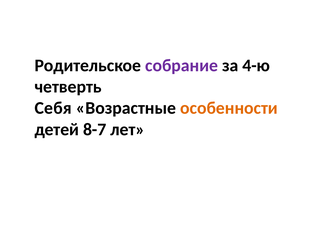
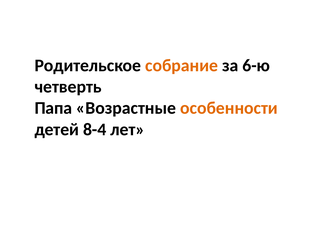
собрание colour: purple -> orange
4-ю: 4-ю -> 6-ю
Себя: Себя -> Папа
8-7: 8-7 -> 8-4
